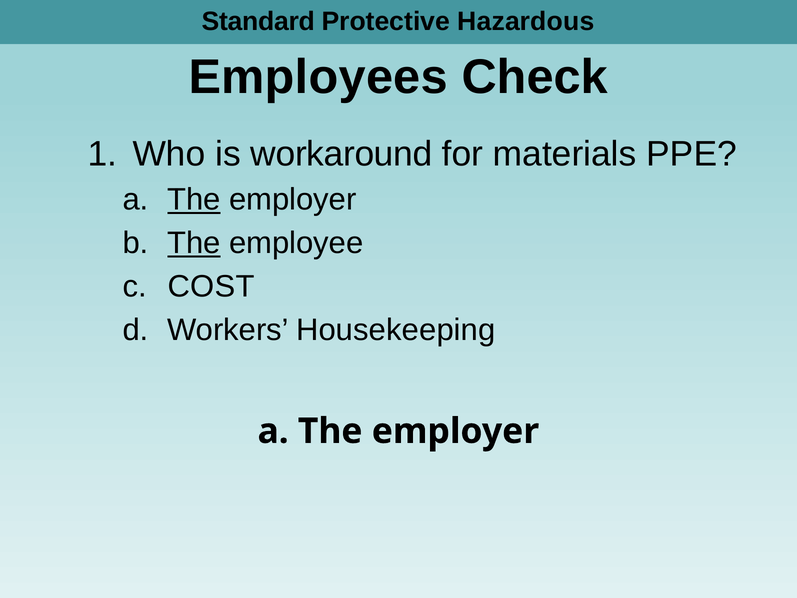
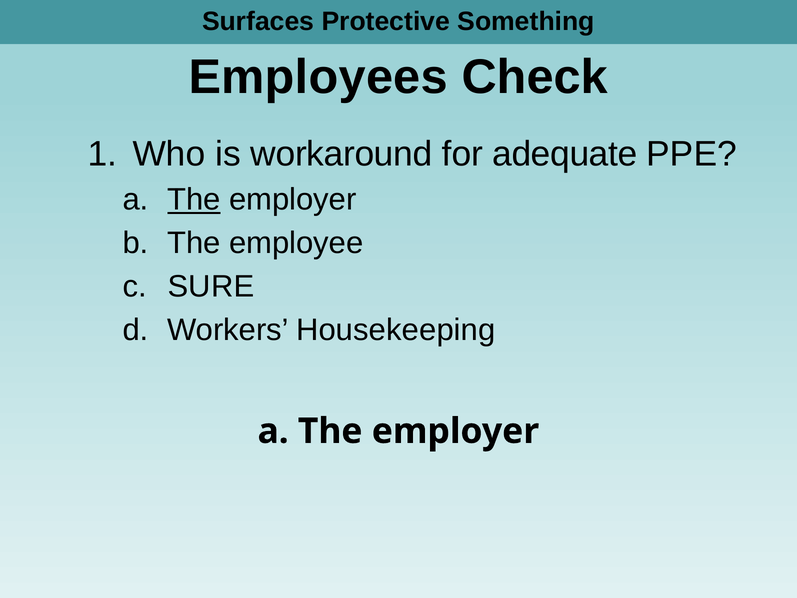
Standard: Standard -> Surfaces
Hazardous: Hazardous -> Something
materials: materials -> adequate
The at (194, 243) underline: present -> none
COST: COST -> SURE
